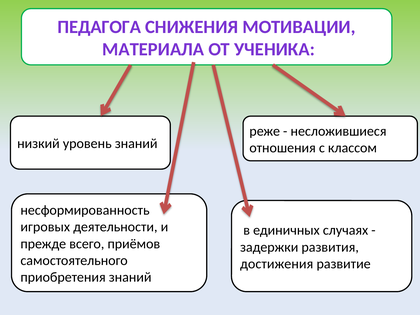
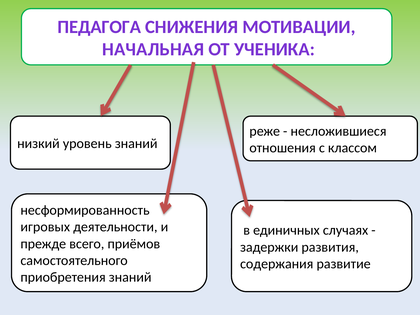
МАТЕРИАЛА: МАТЕРИАЛА -> НАЧАЛЬНАЯ
достижения: достижения -> содержания
